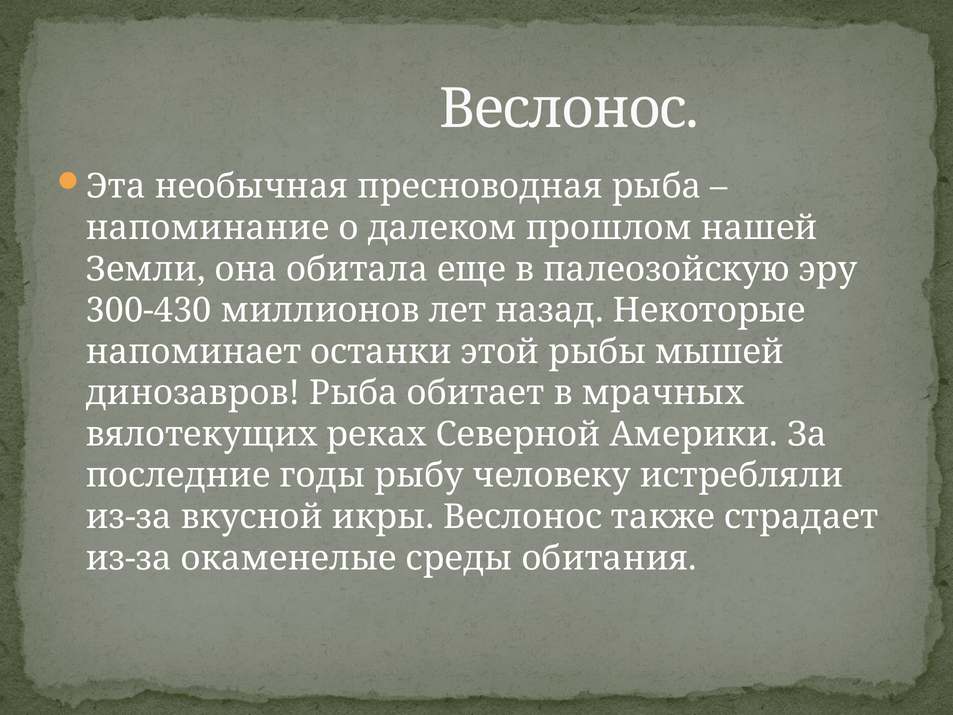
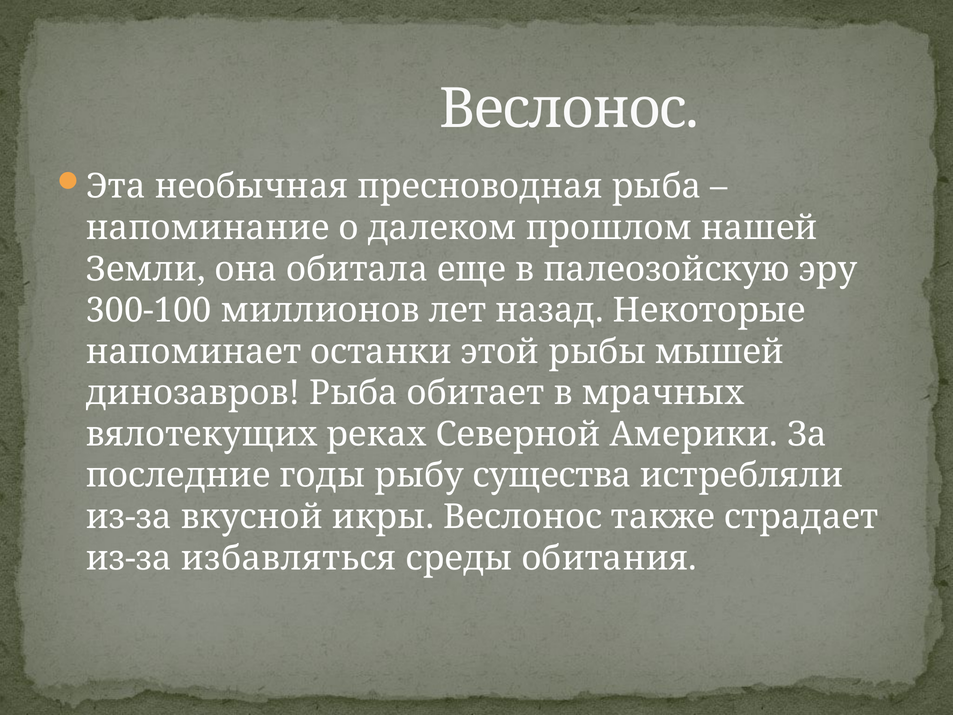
300-430: 300-430 -> 300-100
человеку: человеку -> существа
окаменелые: окаменелые -> избавляться
